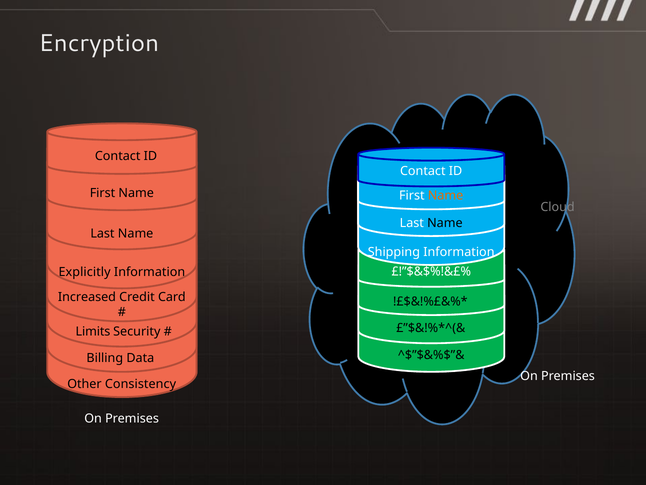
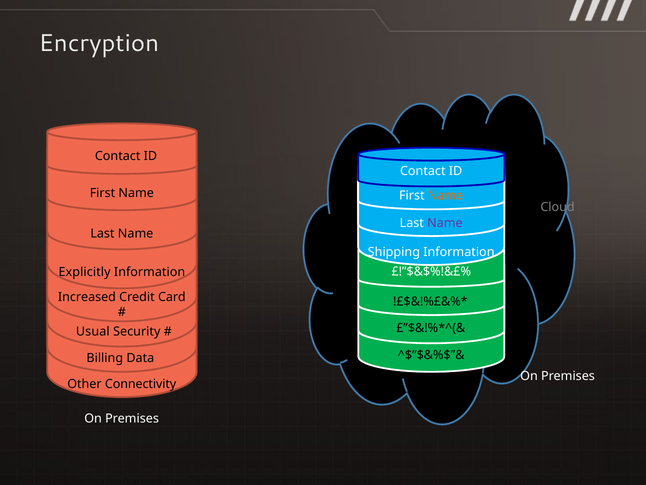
Name at (445, 223) colour: black -> purple
Limits: Limits -> Usual
Consistency: Consistency -> Connectivity
